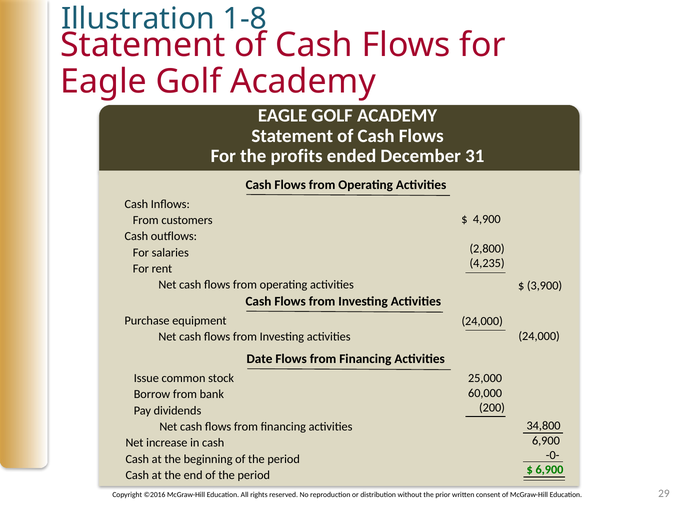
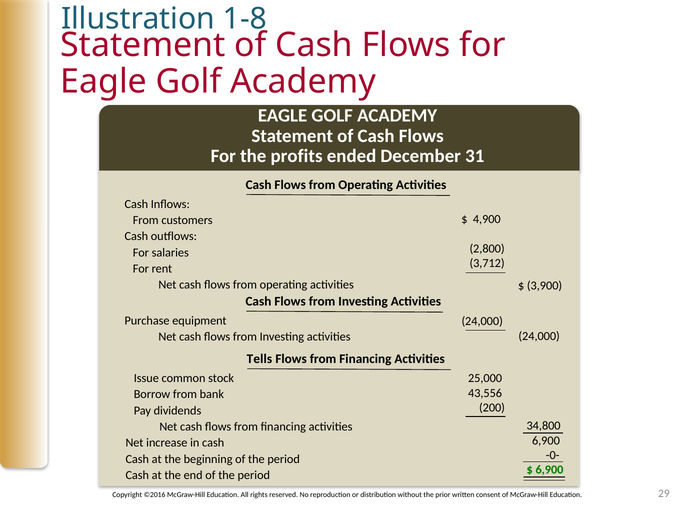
4,235: 4,235 -> 3,712
Date: Date -> Tells
60,000: 60,000 -> 43,556
